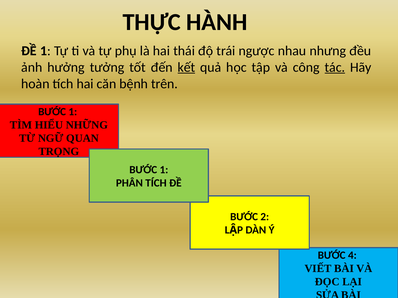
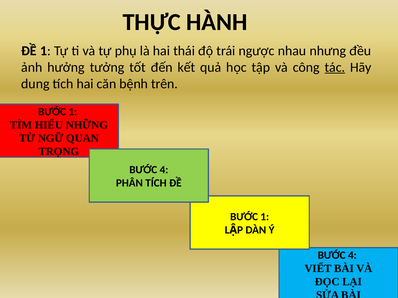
kết underline: present -> none
hoàn: hoàn -> dung
1 at (164, 170): 1 -> 4
2 at (265, 217): 2 -> 1
